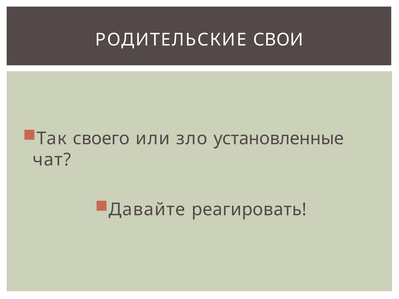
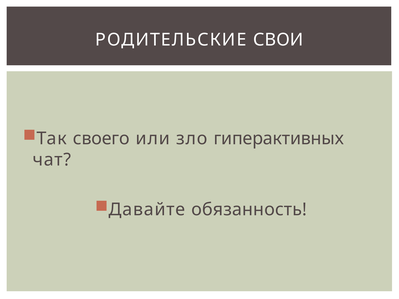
установленные: установленные -> гиперактивных
реагировать: реагировать -> обязанность
